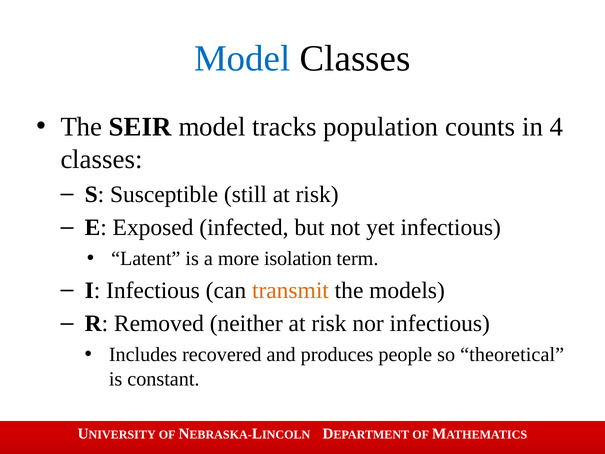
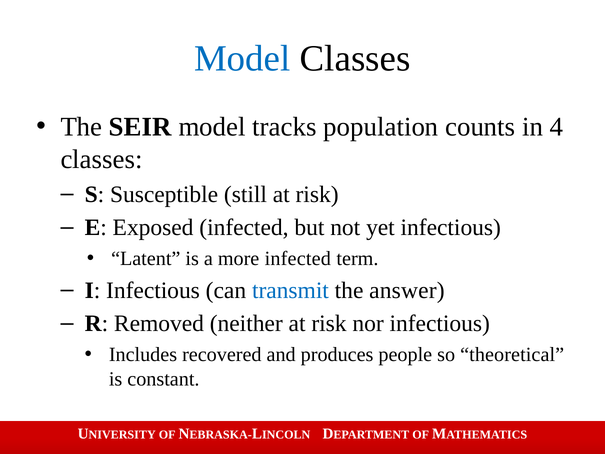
more isolation: isolation -> infected
transmit colour: orange -> blue
models: models -> answer
